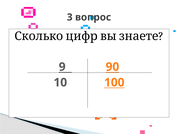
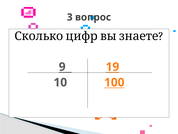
90: 90 -> 19
